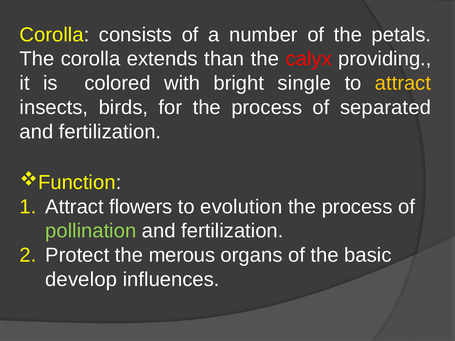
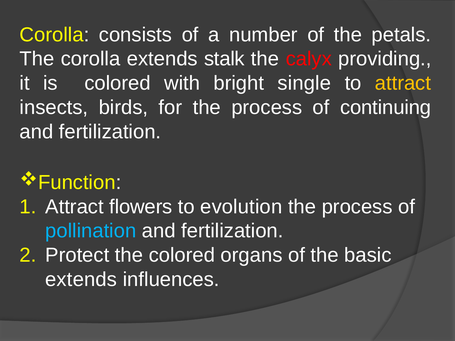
than: than -> stalk
separated: separated -> continuing
pollination colour: light green -> light blue
the merous: merous -> colored
develop at (81, 280): develop -> extends
